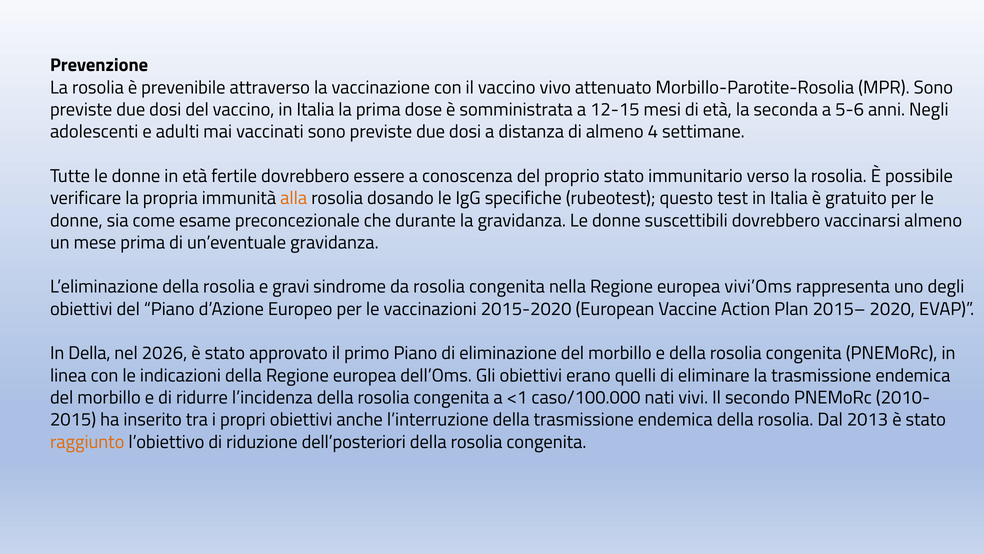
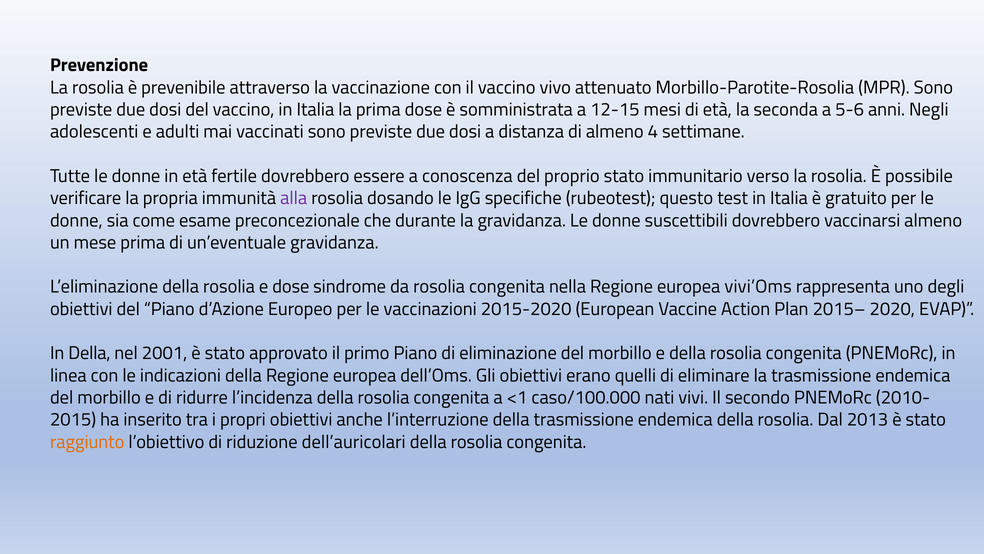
alla colour: orange -> purple
e gravi: gravi -> dose
2026: 2026 -> 2001
dell’posteriori: dell’posteriori -> dell’auricolari
